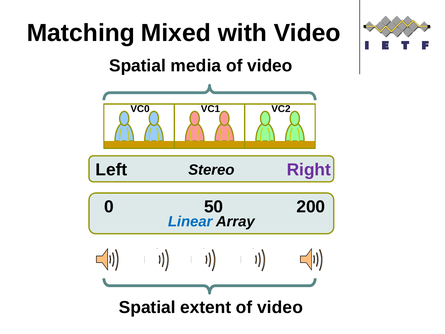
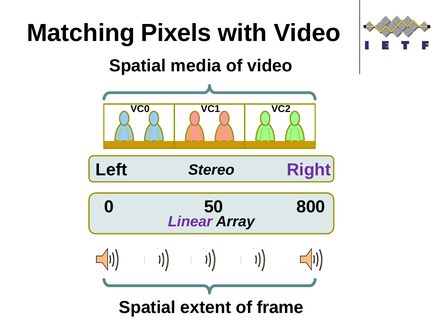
Mixed: Mixed -> Pixels
200: 200 -> 800
Linear colour: blue -> purple
extent of video: video -> frame
